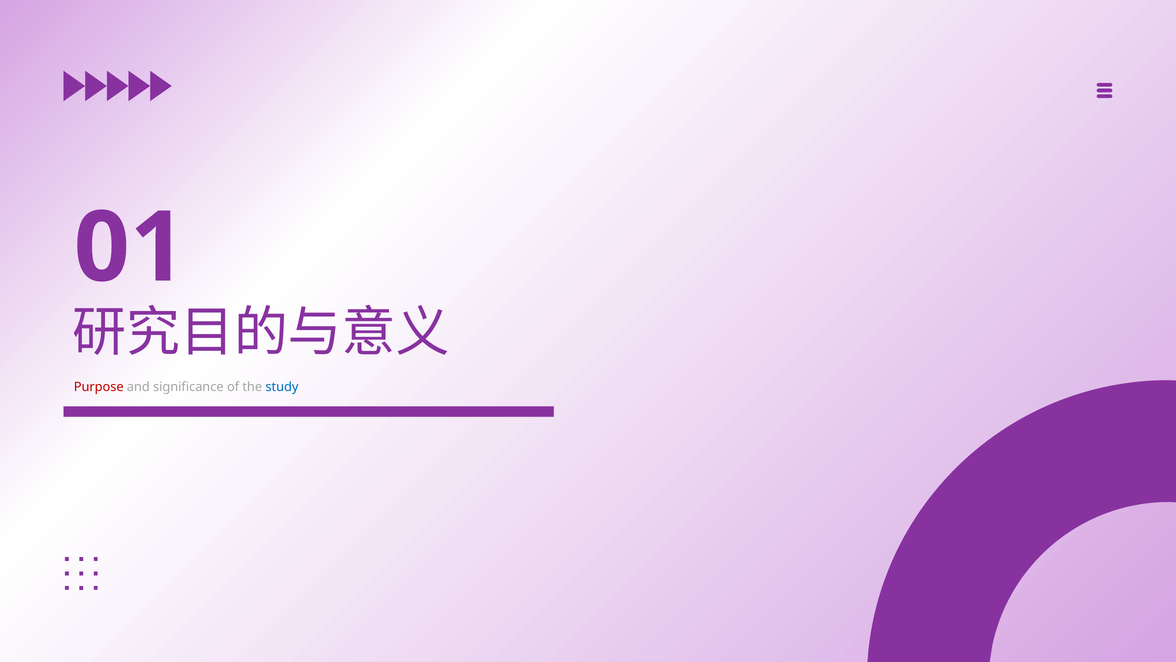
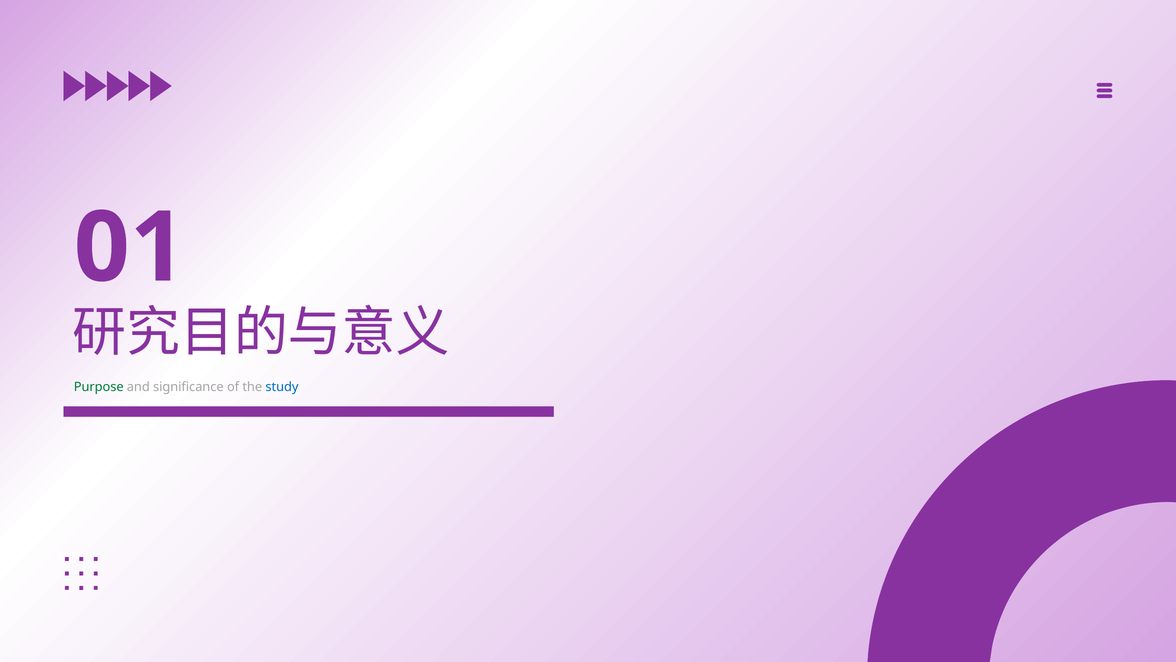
Purpose colour: red -> green
